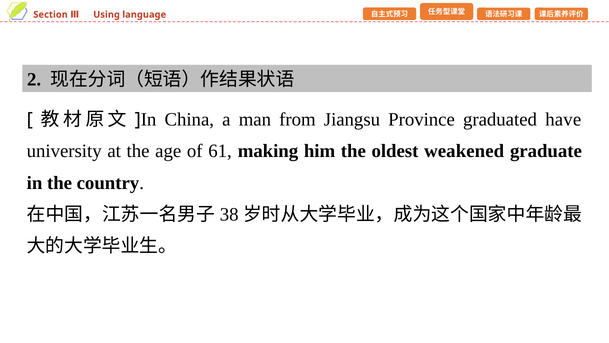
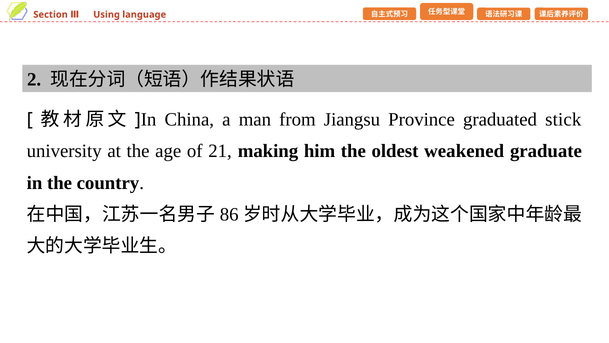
have: have -> stick
61: 61 -> 21
38: 38 -> 86
